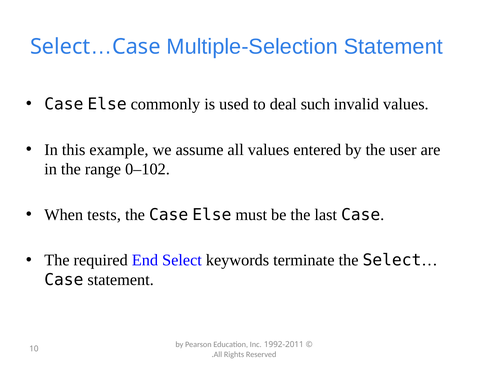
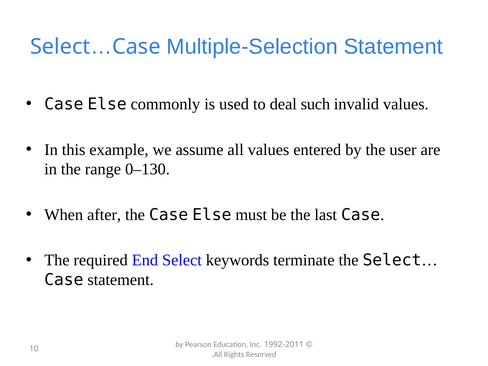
0–102: 0–102 -> 0–130
tests: tests -> after
